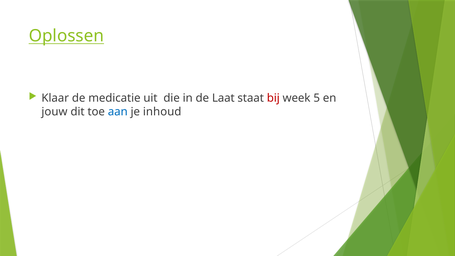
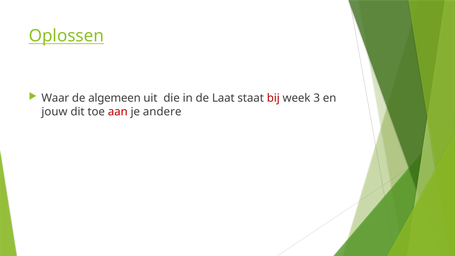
Klaar: Klaar -> Waar
medicatie: medicatie -> algemeen
5: 5 -> 3
aan colour: blue -> red
inhoud: inhoud -> andere
